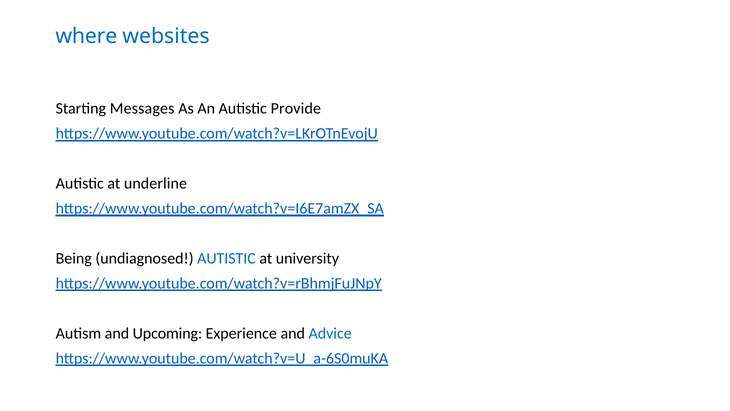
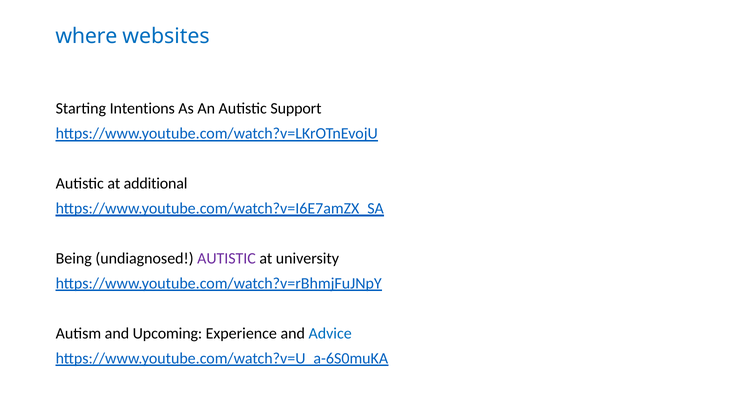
Messages: Messages -> Intentions
Provide: Provide -> Support
underline: underline -> additional
AUTISTIC at (227, 258) colour: blue -> purple
